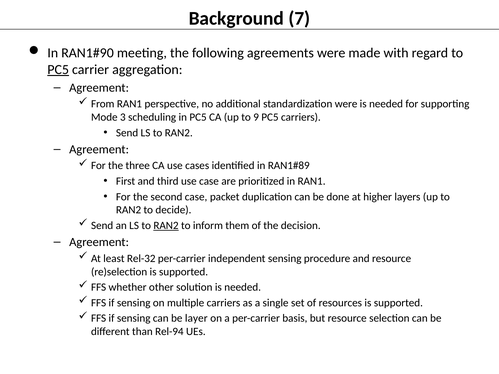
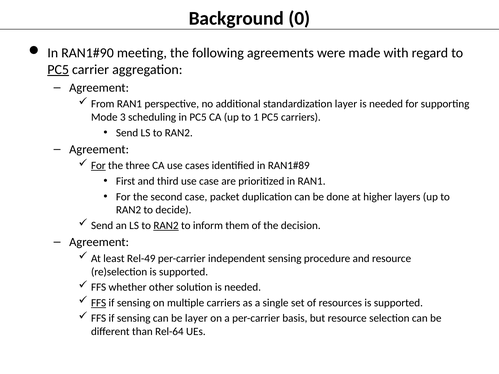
7: 7 -> 0
standardization were: were -> layer
9: 9 -> 1
For at (98, 166) underline: none -> present
Rel-32: Rel-32 -> Rel-49
FFS at (99, 303) underline: none -> present
Rel-94: Rel-94 -> Rel-64
